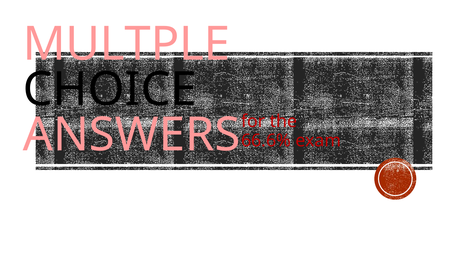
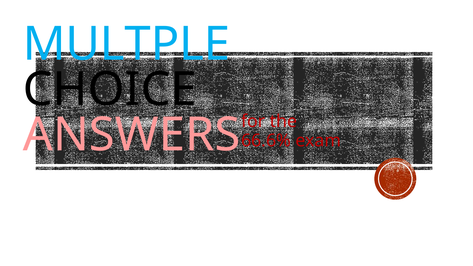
MULTPLE colour: pink -> light blue
